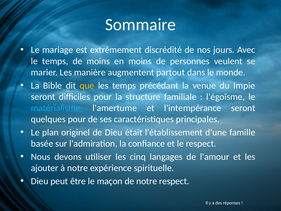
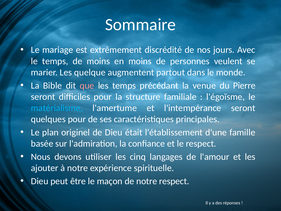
manière: manière -> quelque
que colour: yellow -> pink
Impie: Impie -> Pierre
